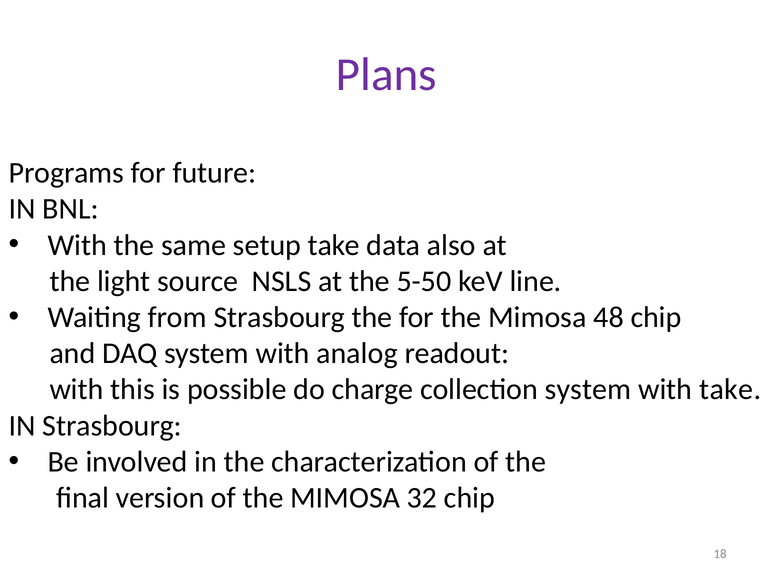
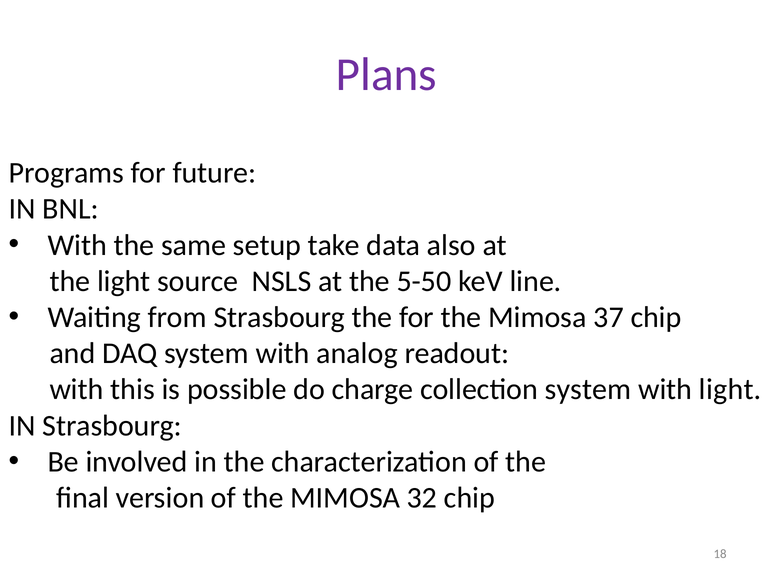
48: 48 -> 37
with take: take -> light
